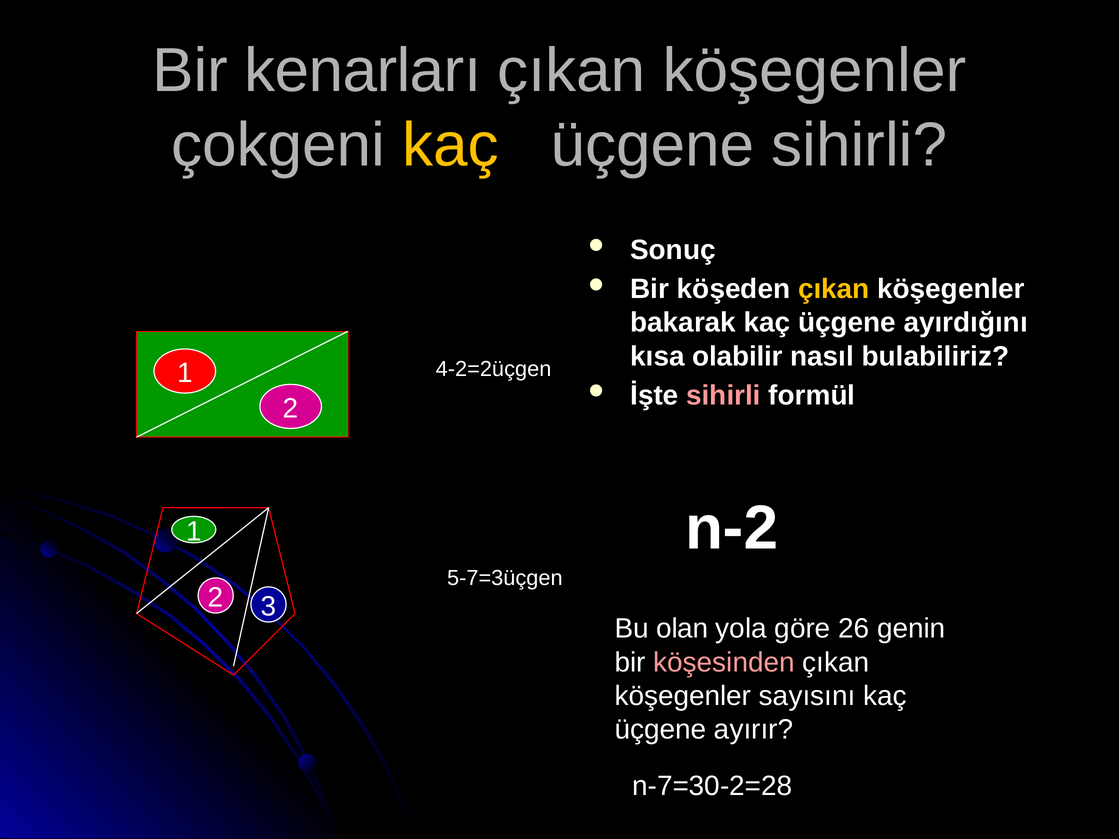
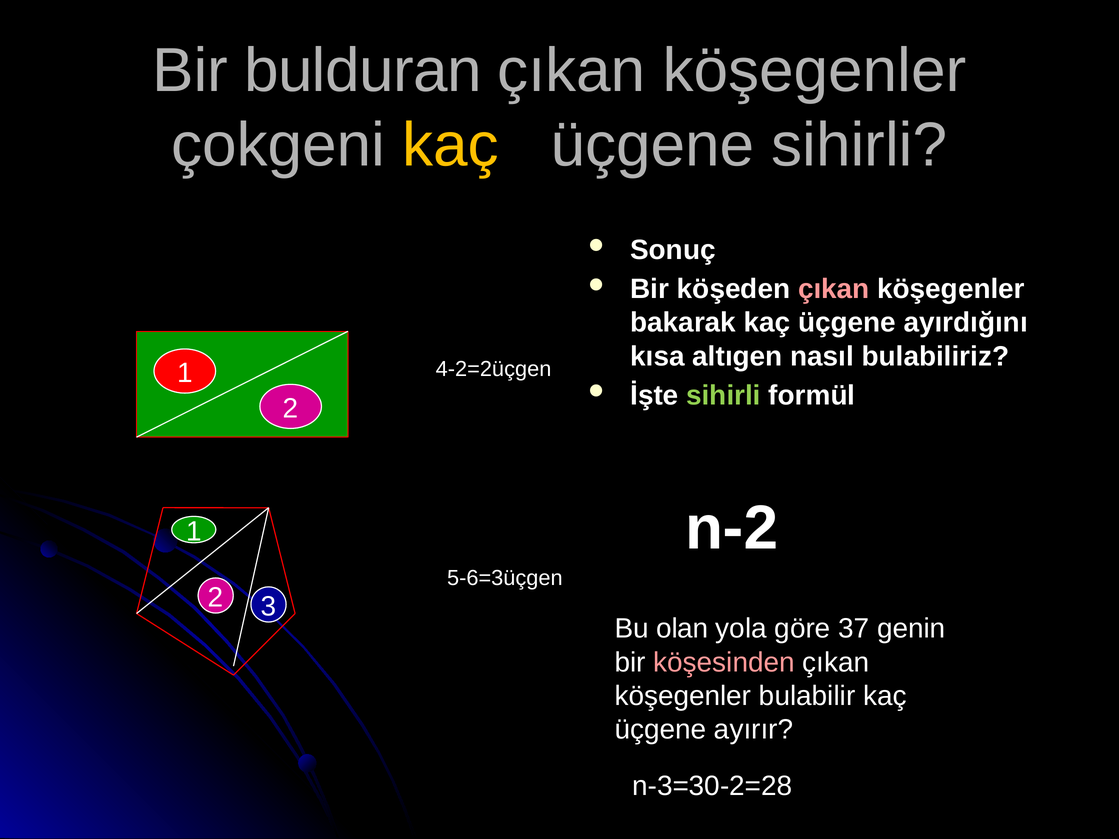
kenarları: kenarları -> bulduran
çıkan at (834, 289) colour: yellow -> pink
olabilir: olabilir -> altıgen
sihirli at (723, 396) colour: pink -> light green
5-7=3üçgen: 5-7=3üçgen -> 5-6=3üçgen
26: 26 -> 37
sayısını: sayısını -> bulabilir
n-7=30-2=28: n-7=30-2=28 -> n-3=30-2=28
